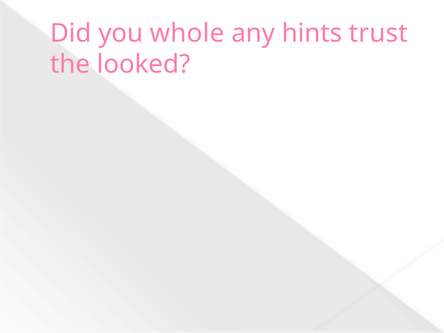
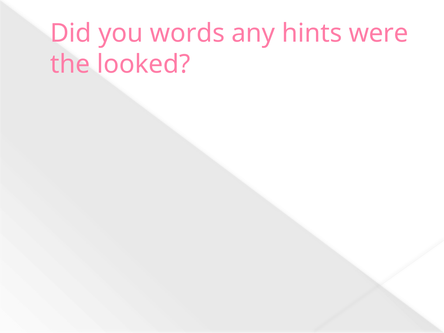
whole: whole -> words
trust: trust -> were
